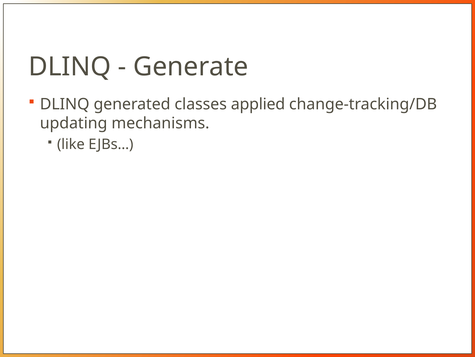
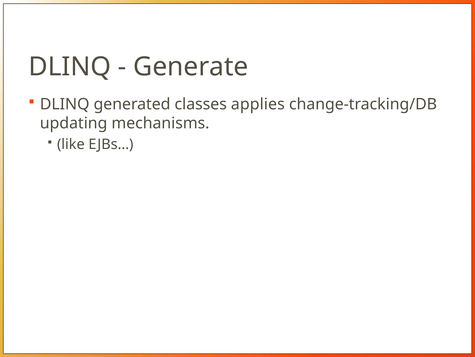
applied: applied -> applies
